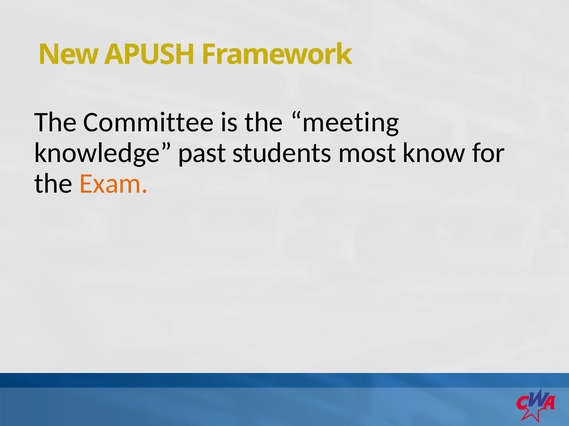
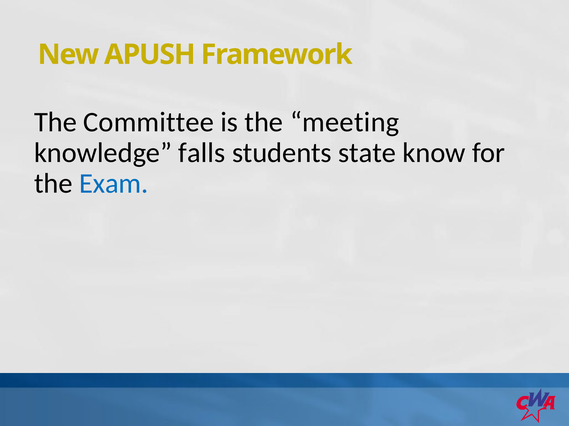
past: past -> falls
most: most -> state
Exam colour: orange -> blue
